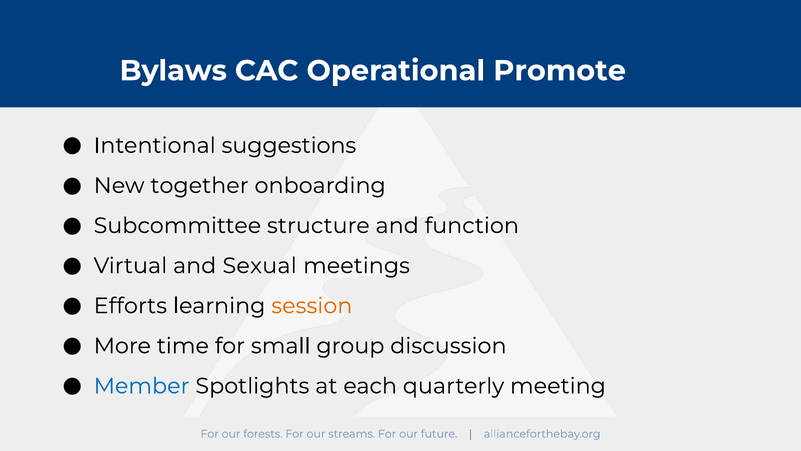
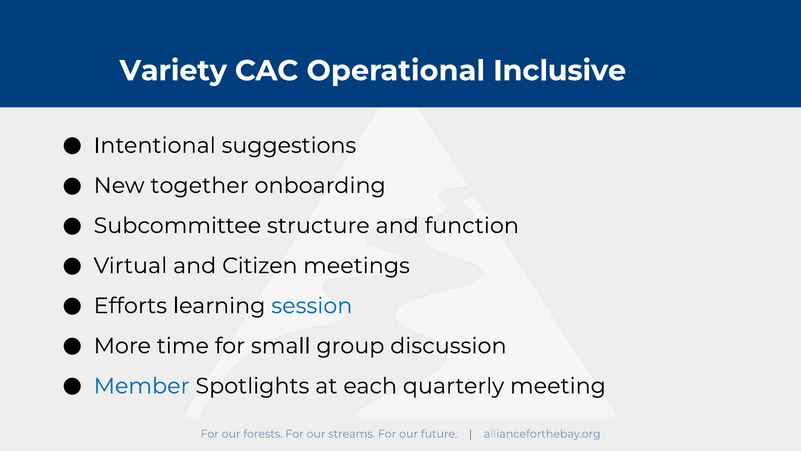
Bylaws: Bylaws -> Variety
Promote: Promote -> Inclusive
Sexual: Sexual -> Citizen
session colour: orange -> blue
